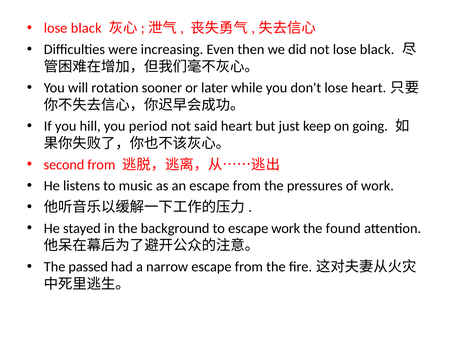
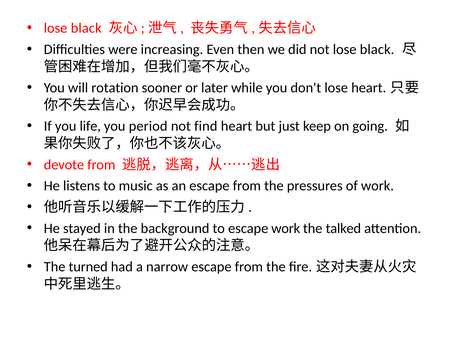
hill: hill -> life
said: said -> find
second: second -> devote
found: found -> talked
passed: passed -> turned
